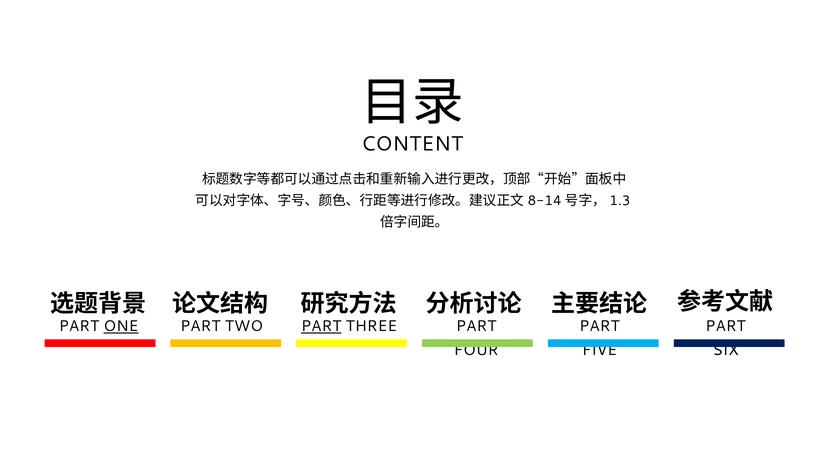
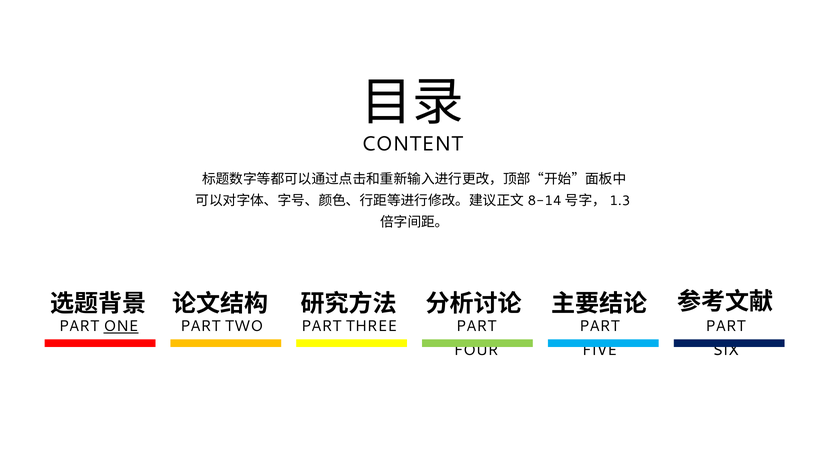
PART at (321, 327) underline: present -> none
